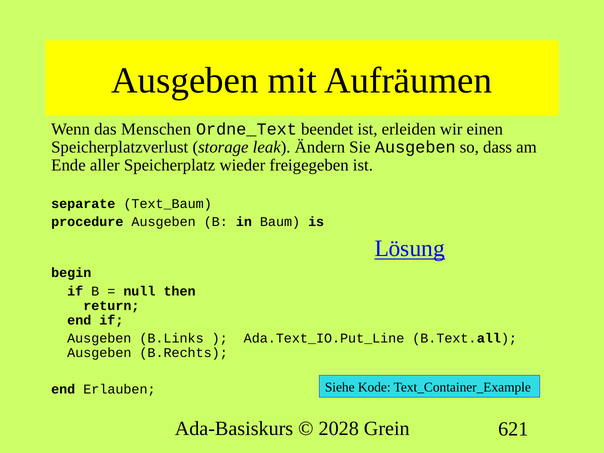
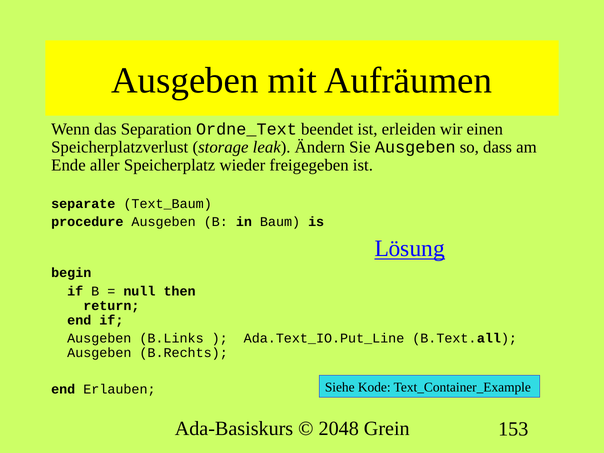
Menschen: Menschen -> Separation
2028: 2028 -> 2048
621: 621 -> 153
